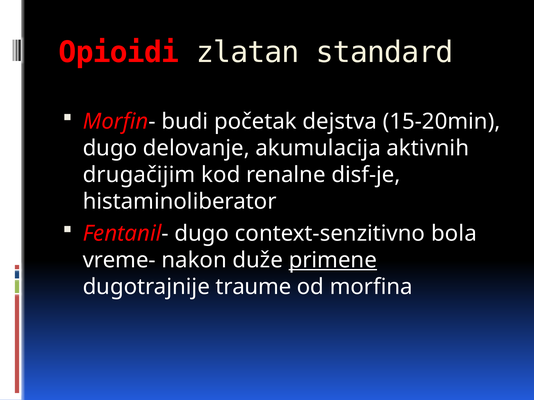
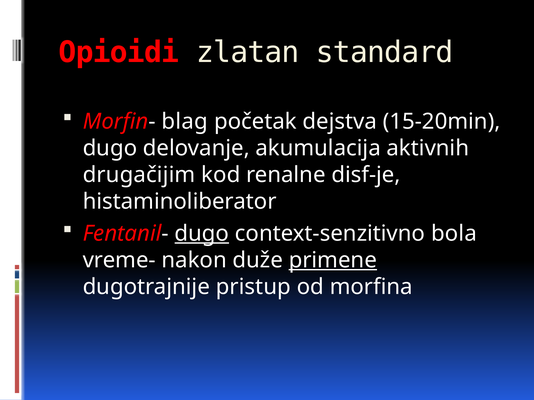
budi: budi -> blag
dugo at (202, 234) underline: none -> present
traume: traume -> pristup
